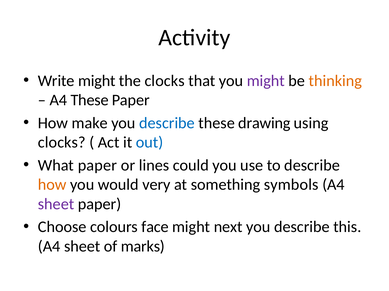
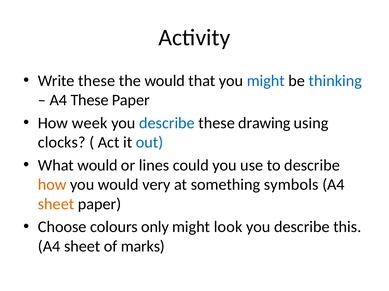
Write might: might -> these
the clocks: clocks -> would
might at (266, 81) colour: purple -> blue
thinking colour: orange -> blue
make: make -> week
What paper: paper -> would
sheet at (56, 204) colour: purple -> orange
face: face -> only
next: next -> look
